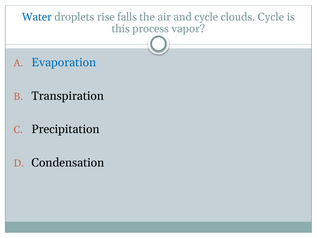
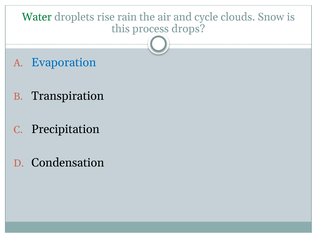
Water colour: blue -> green
falls: falls -> rain
clouds Cycle: Cycle -> Snow
vapor: vapor -> drops
